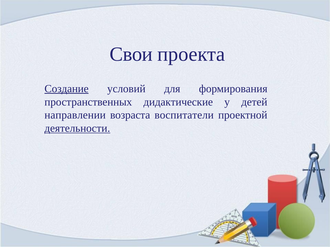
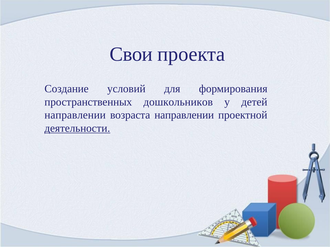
Создание underline: present -> none
дидактические: дидактические -> дошкольников
возраста воспитатели: воспитатели -> направлении
